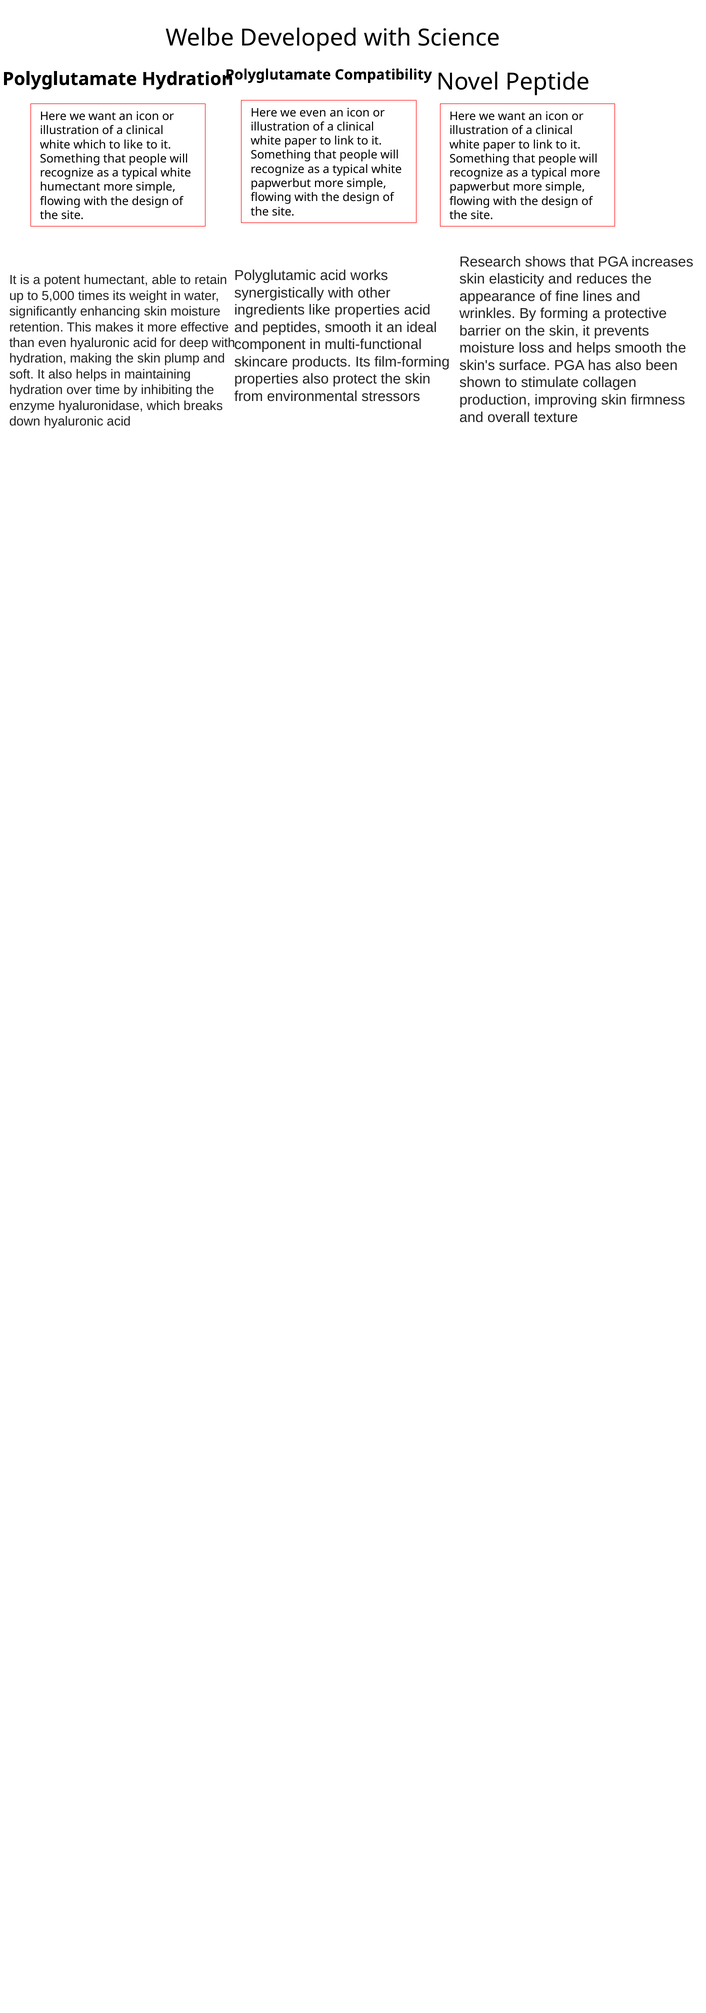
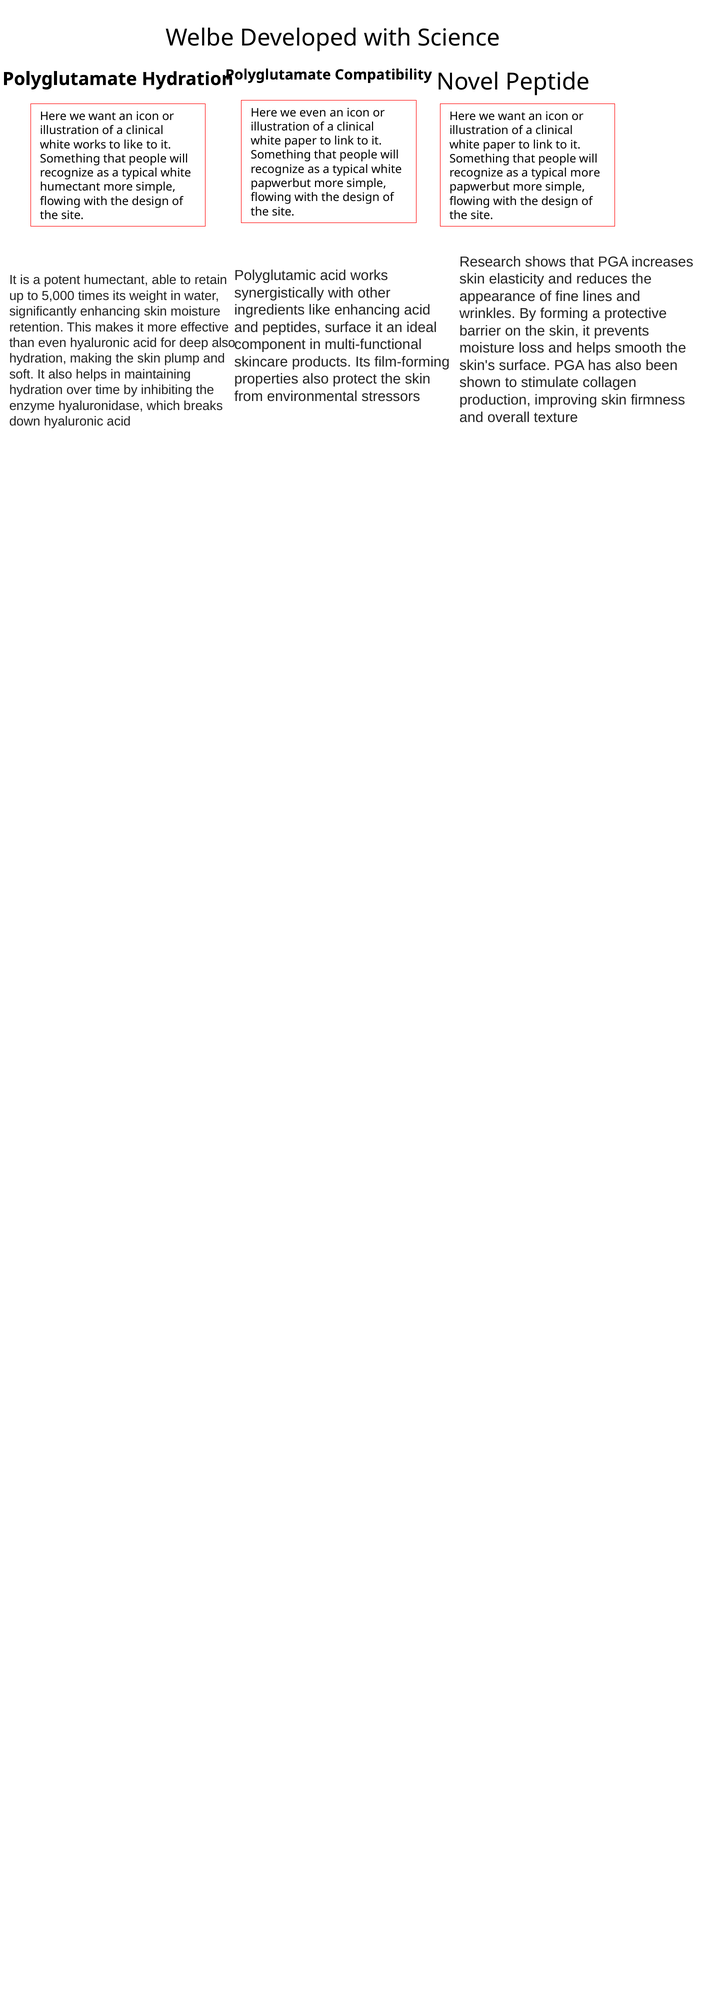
white which: which -> works
like properties: properties -> enhancing
peptides smooth: smooth -> surface
deep with: with -> also
